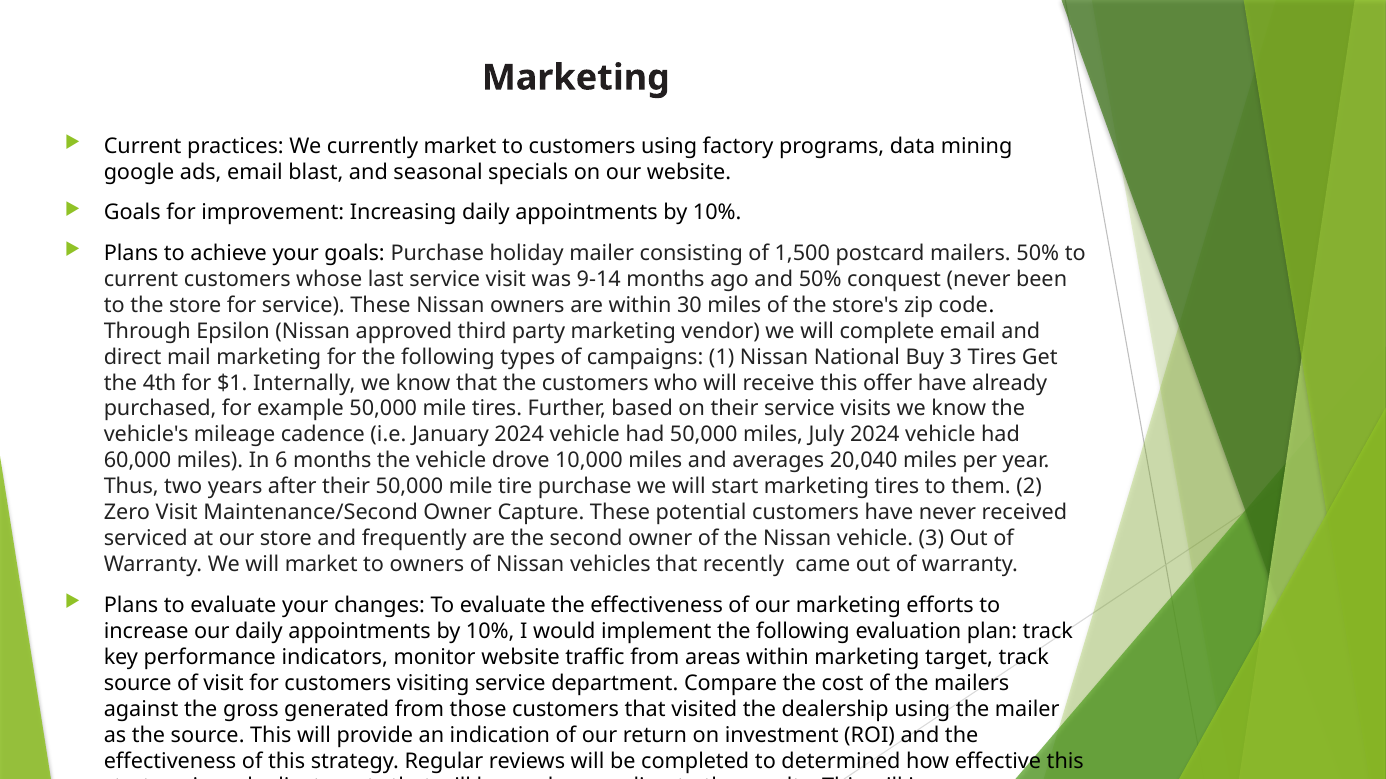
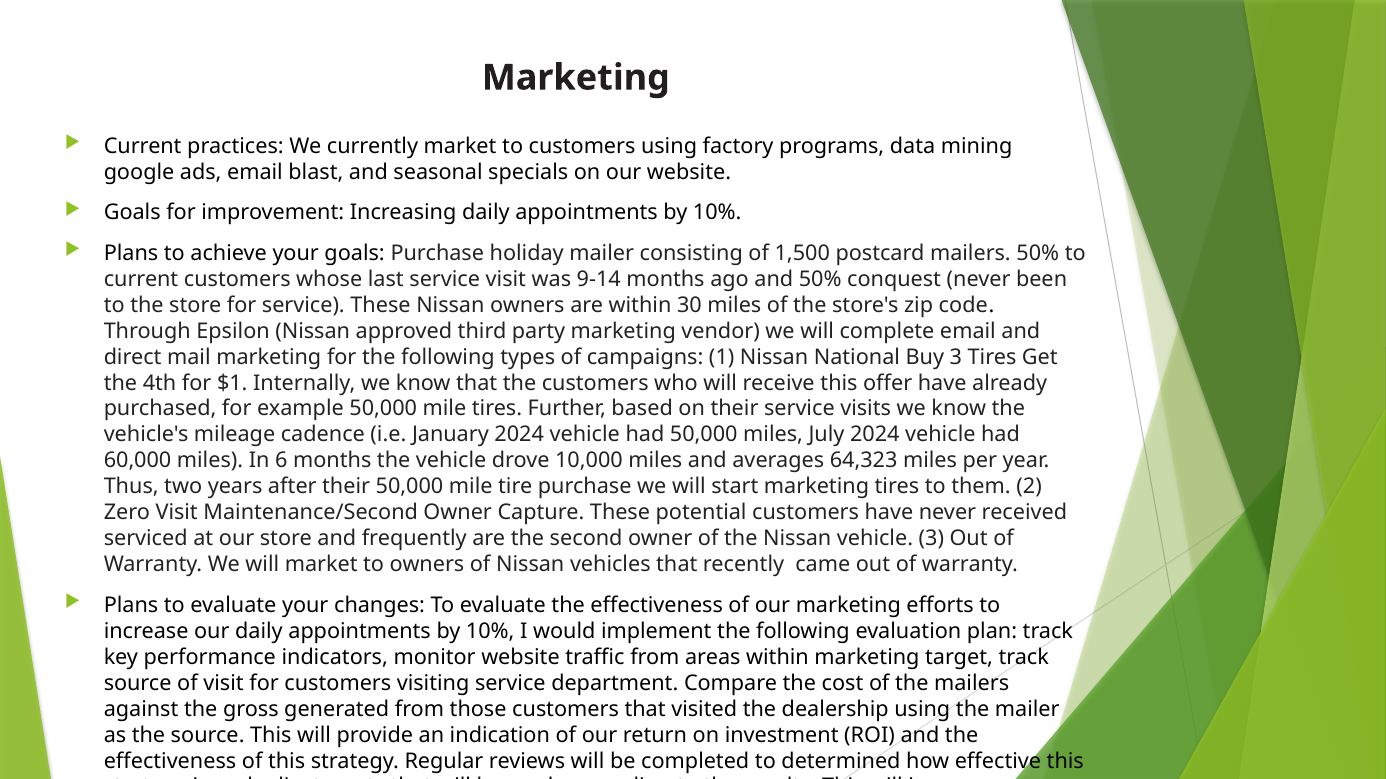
20,040: 20,040 -> 64,323
